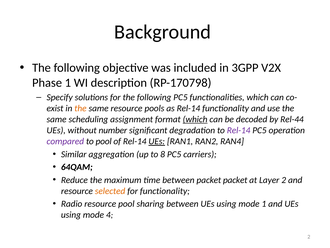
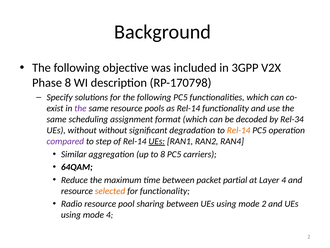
Phase 1: 1 -> 8
the at (80, 108) colour: orange -> purple
which at (195, 119) underline: present -> none
Rel-44: Rel-44 -> Rel-34
without number: number -> without
Rel-14 at (239, 130) colour: purple -> orange
to pool: pool -> step
packet packet: packet -> partial
Layer 2: 2 -> 4
mode 1: 1 -> 2
